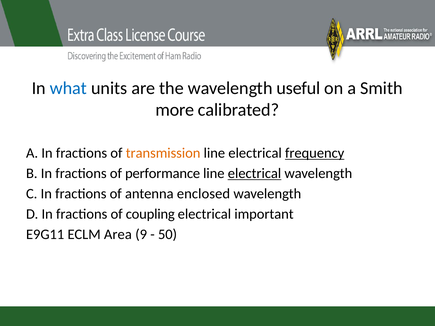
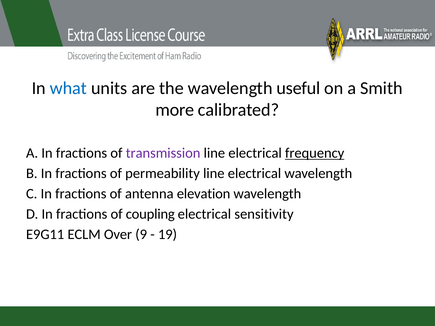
transmission colour: orange -> purple
performance: performance -> permeability
electrical at (255, 174) underline: present -> none
enclosed: enclosed -> elevation
important: important -> sensitivity
Area: Area -> Over
50: 50 -> 19
